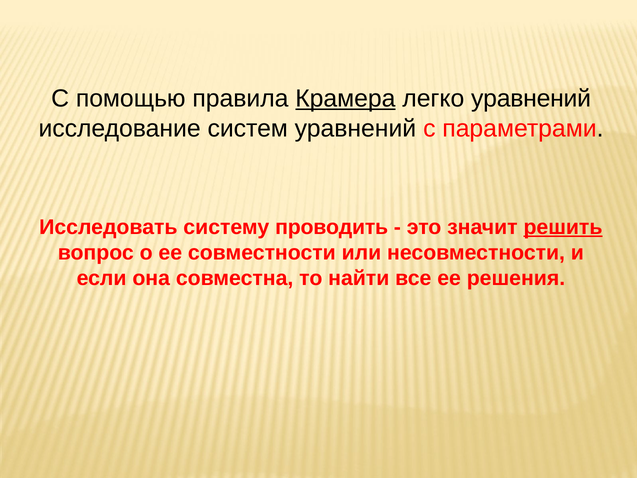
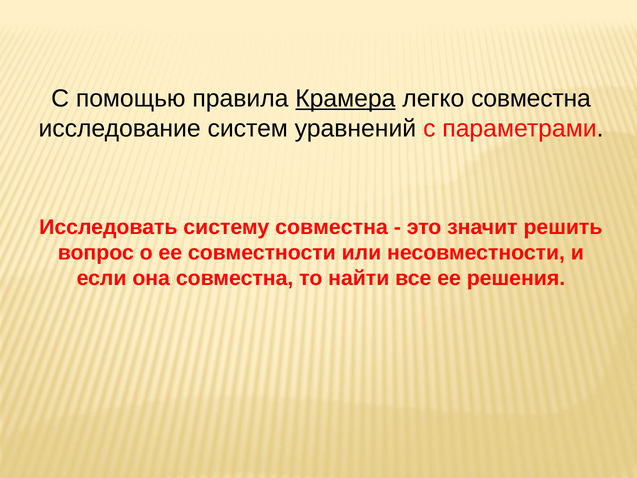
легко уравнений: уравнений -> совместна
систему проводить: проводить -> совместна
решить underline: present -> none
